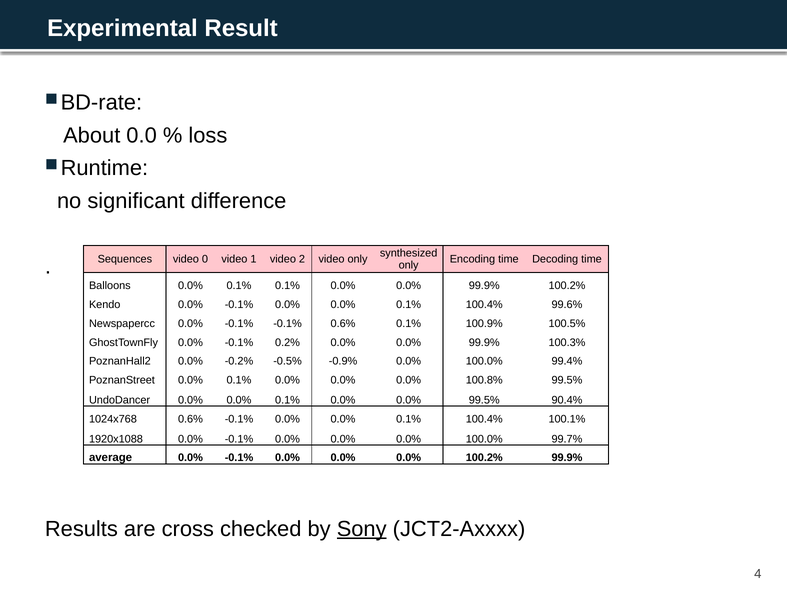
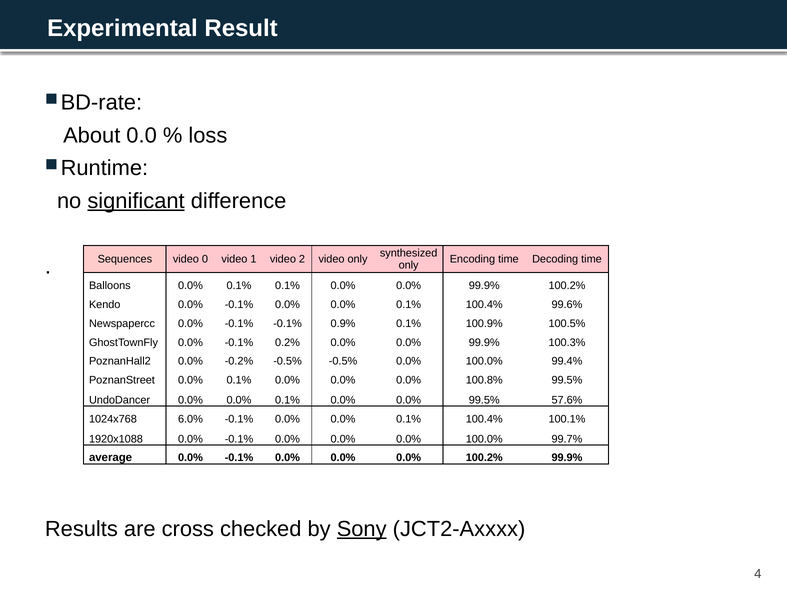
significant underline: none -> present
-0.1% 0.6%: 0.6% -> 0.9%
-0.5% -0.9%: -0.9% -> -0.5%
90.4%: 90.4% -> 57.6%
1024x768 0.6%: 0.6% -> 6.0%
